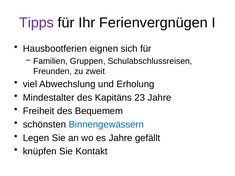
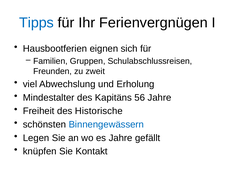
Tipps colour: purple -> blue
23: 23 -> 56
Bequemem: Bequemem -> Historische
